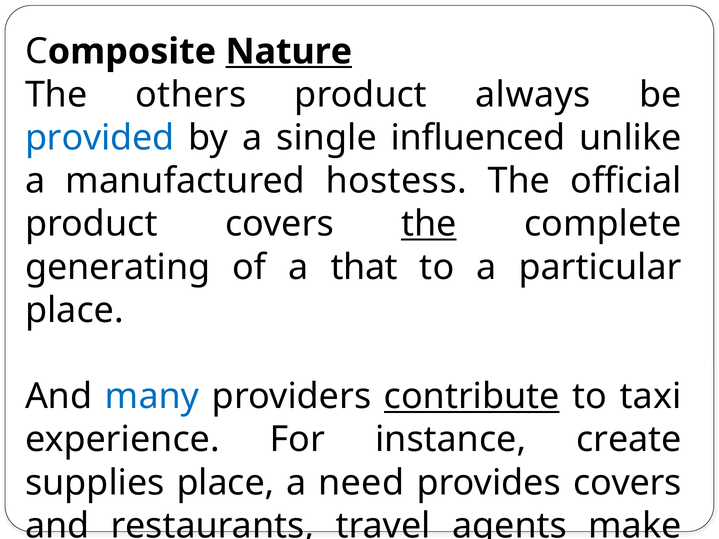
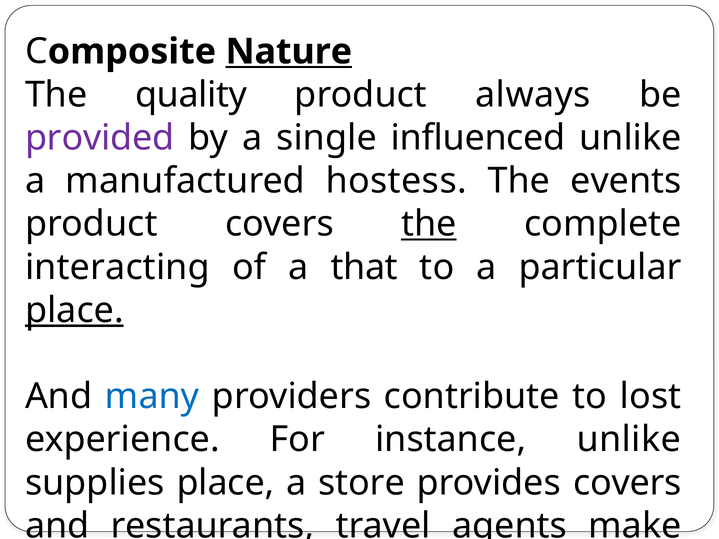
others: others -> quality
provided colour: blue -> purple
official: official -> events
generating: generating -> interacting
place at (74, 310) underline: none -> present
contribute underline: present -> none
taxi: taxi -> lost
instance create: create -> unlike
need: need -> store
